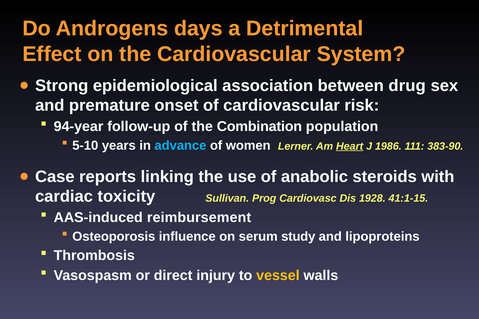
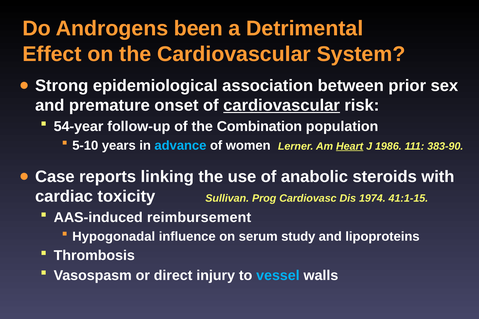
days: days -> been
drug: drug -> prior
cardiovascular at (282, 106) underline: none -> present
94-year: 94-year -> 54-year
1928: 1928 -> 1974
Osteoporosis: Osteoporosis -> Hypogonadal
vessel colour: yellow -> light blue
